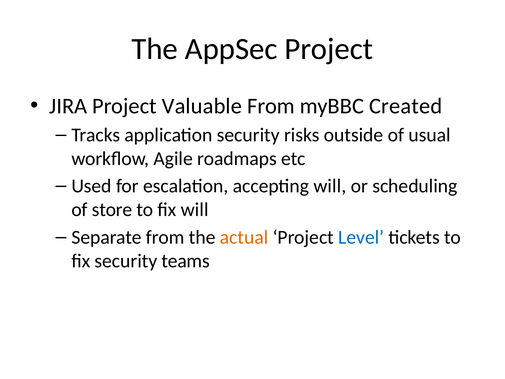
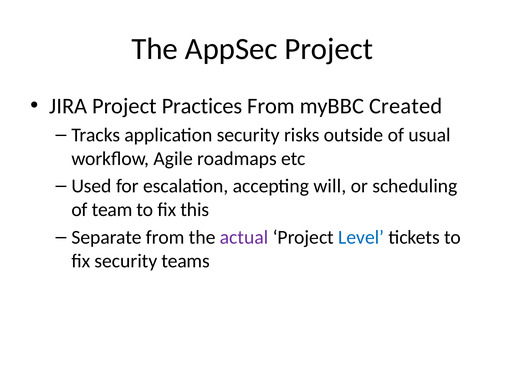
Valuable: Valuable -> Practices
store: store -> team
fix will: will -> this
actual colour: orange -> purple
